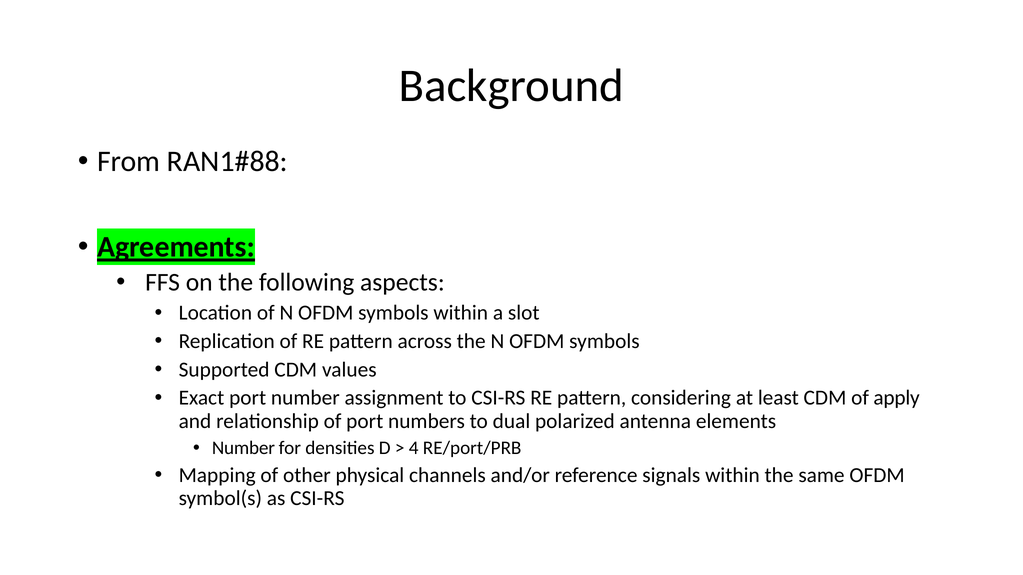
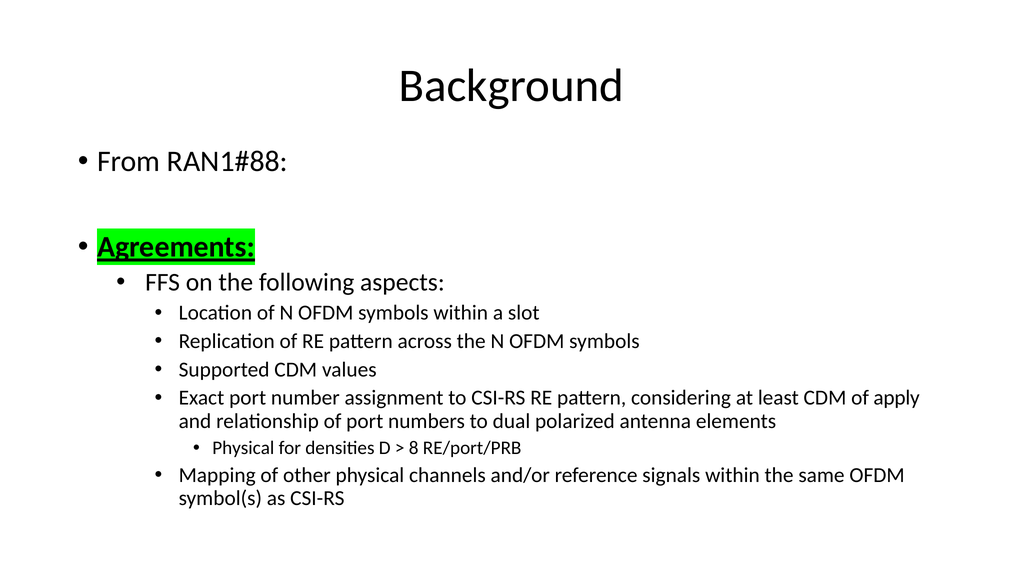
Number at (243, 448): Number -> Physical
4: 4 -> 8
